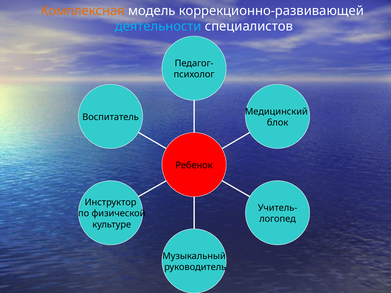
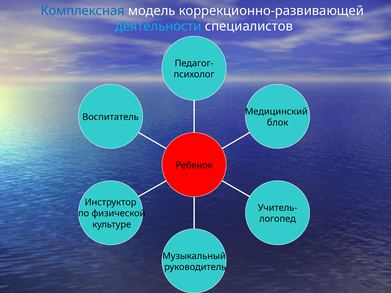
Комплексная colour: orange -> blue
